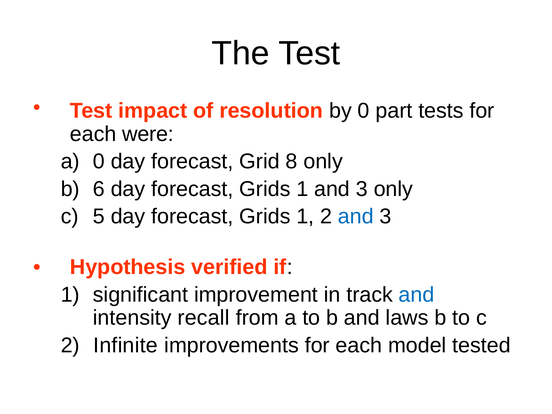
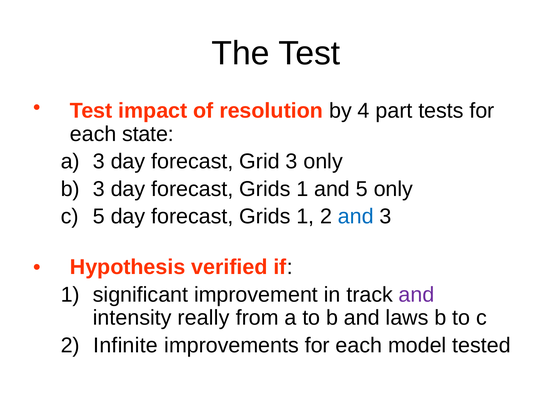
by 0: 0 -> 4
were: were -> state
a 0: 0 -> 3
Grid 8: 8 -> 3
b 6: 6 -> 3
1 and 3: 3 -> 5
and at (417, 295) colour: blue -> purple
recall: recall -> really
